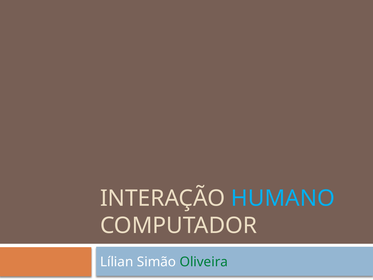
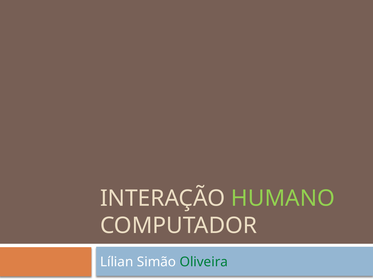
HUMANO colour: light blue -> light green
